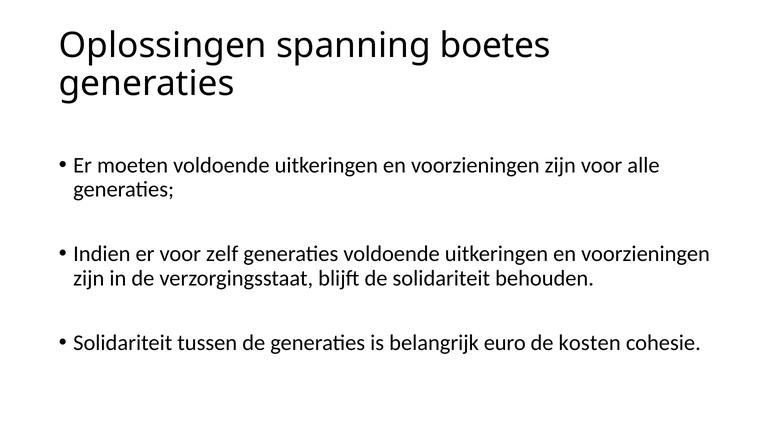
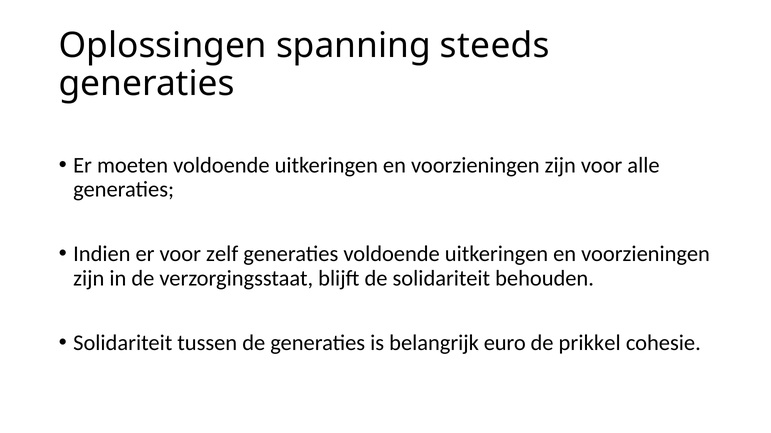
boetes: boetes -> steeds
kosten: kosten -> prikkel
